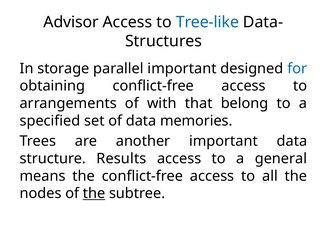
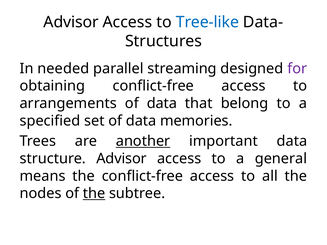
storage: storage -> needed
parallel important: important -> streaming
for colour: blue -> purple
arrangements of with: with -> data
another underline: none -> present
structure Results: Results -> Advisor
